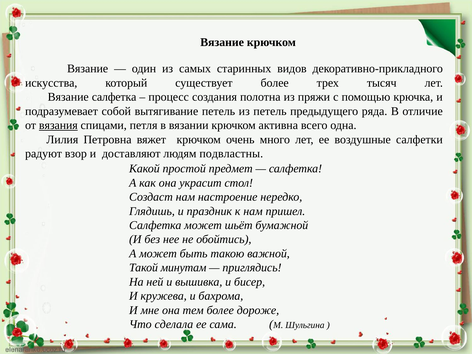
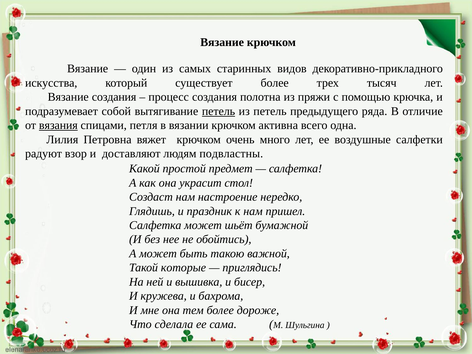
Вязание салфетка: салфетка -> создания
петель at (219, 111) underline: none -> present
минутам: минутам -> которые
